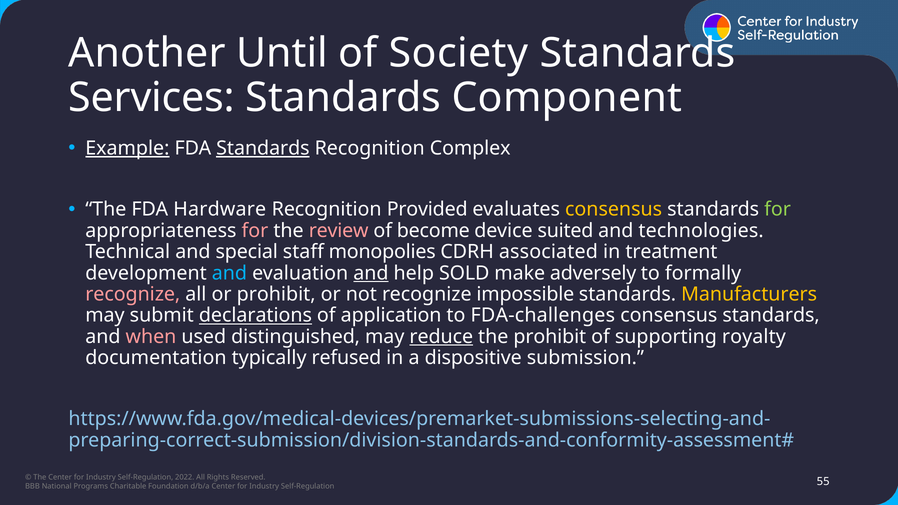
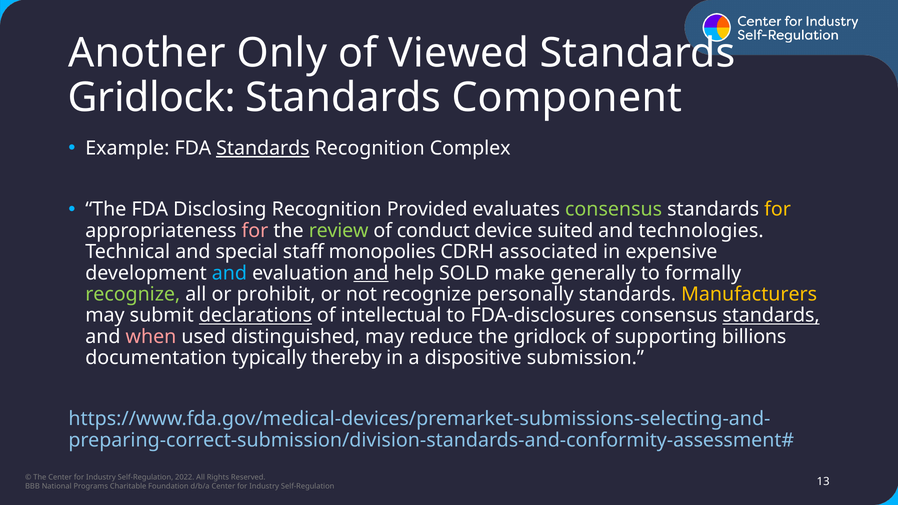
Until: Until -> Only
Society: Society -> Viewed
Services at (152, 98): Services -> Gridlock
Example underline: present -> none
Hardware: Hardware -> Disclosing
consensus at (614, 209) colour: yellow -> light green
for at (778, 209) colour: light green -> yellow
review colour: pink -> light green
become: become -> conduct
treatment: treatment -> expensive
adversely: adversely -> generally
recognize at (133, 294) colour: pink -> light green
impossible: impossible -> personally
application: application -> intellectual
FDA-challenges: FDA-challenges -> FDA-disclosures
standards at (771, 316) underline: none -> present
reduce underline: present -> none
the prohibit: prohibit -> gridlock
royalty: royalty -> billions
refused: refused -> thereby
55: 55 -> 13
